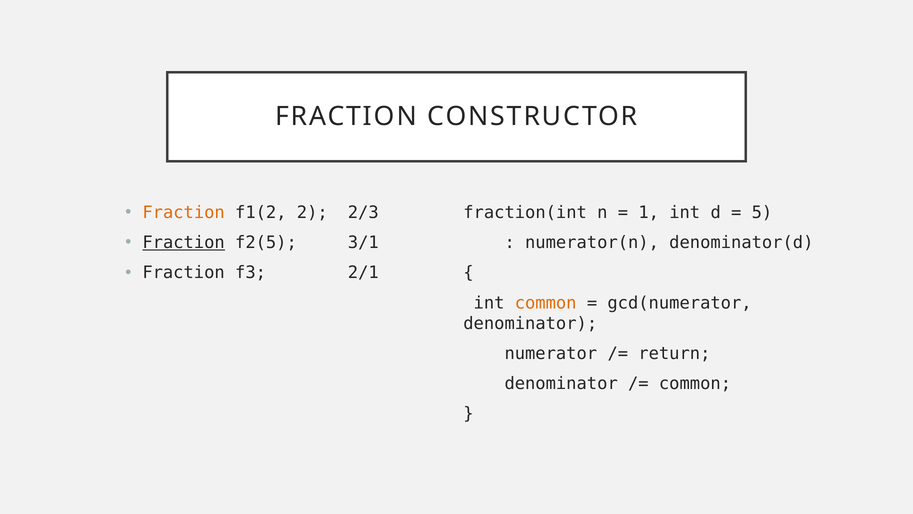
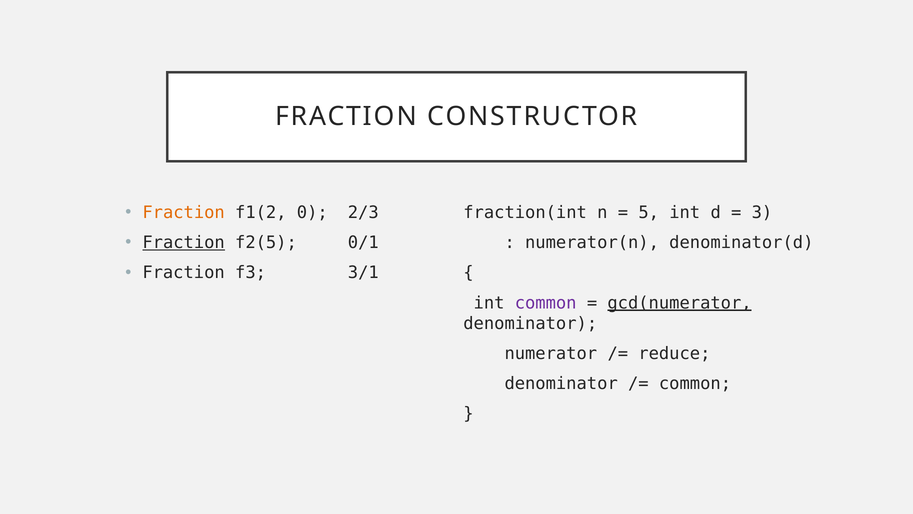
2: 2 -> 0
1: 1 -> 5
5: 5 -> 3
3/1: 3/1 -> 0/1
2/1: 2/1 -> 3/1
common at (546, 303) colour: orange -> purple
gcd(numerator underline: none -> present
return: return -> reduce
